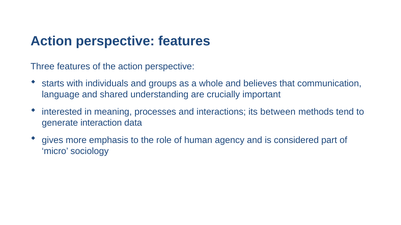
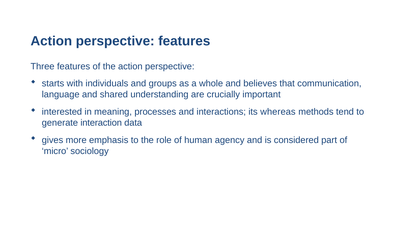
between: between -> whereas
